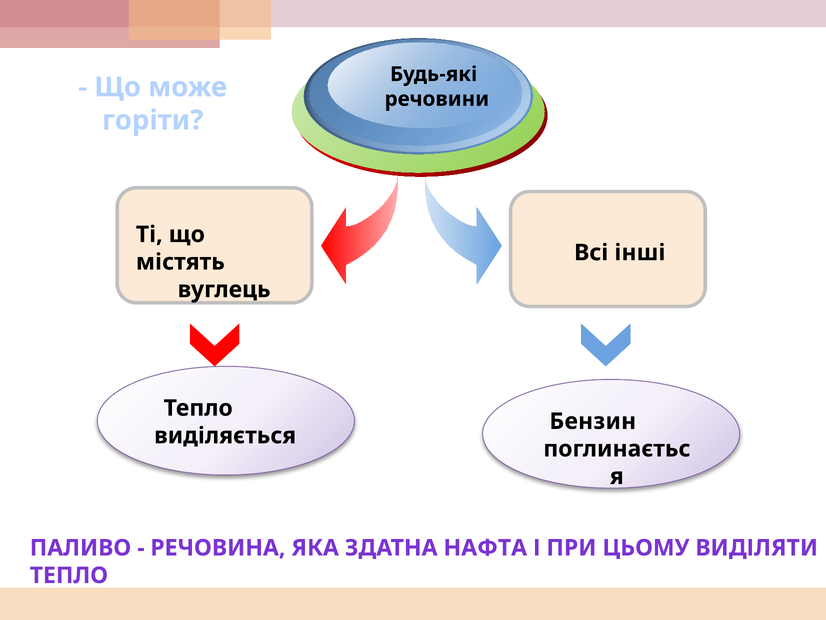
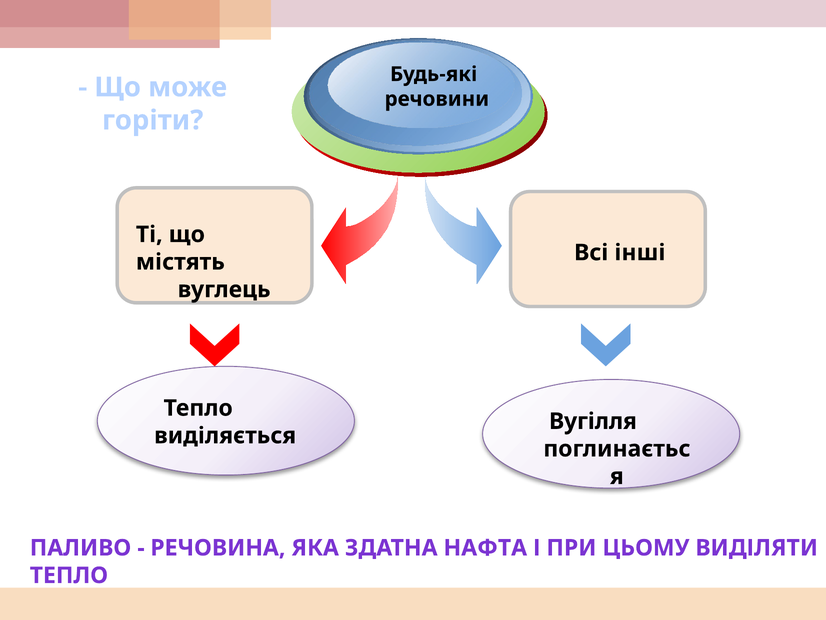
Бензин: Бензин -> Вугілля
